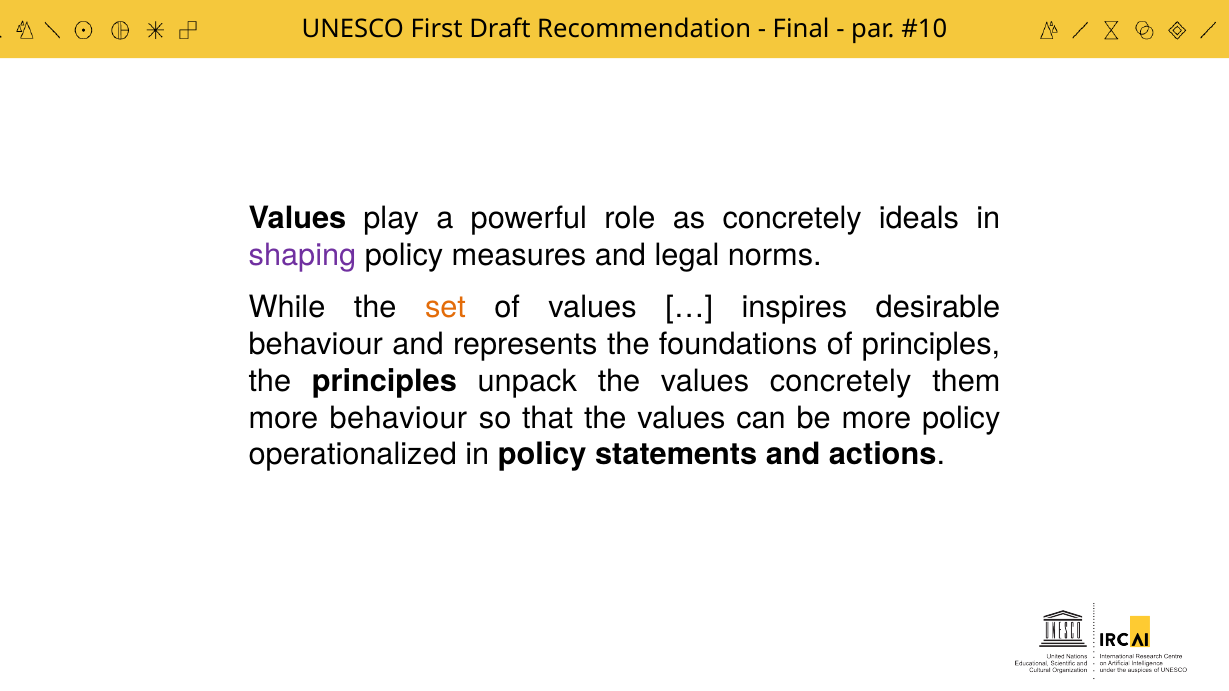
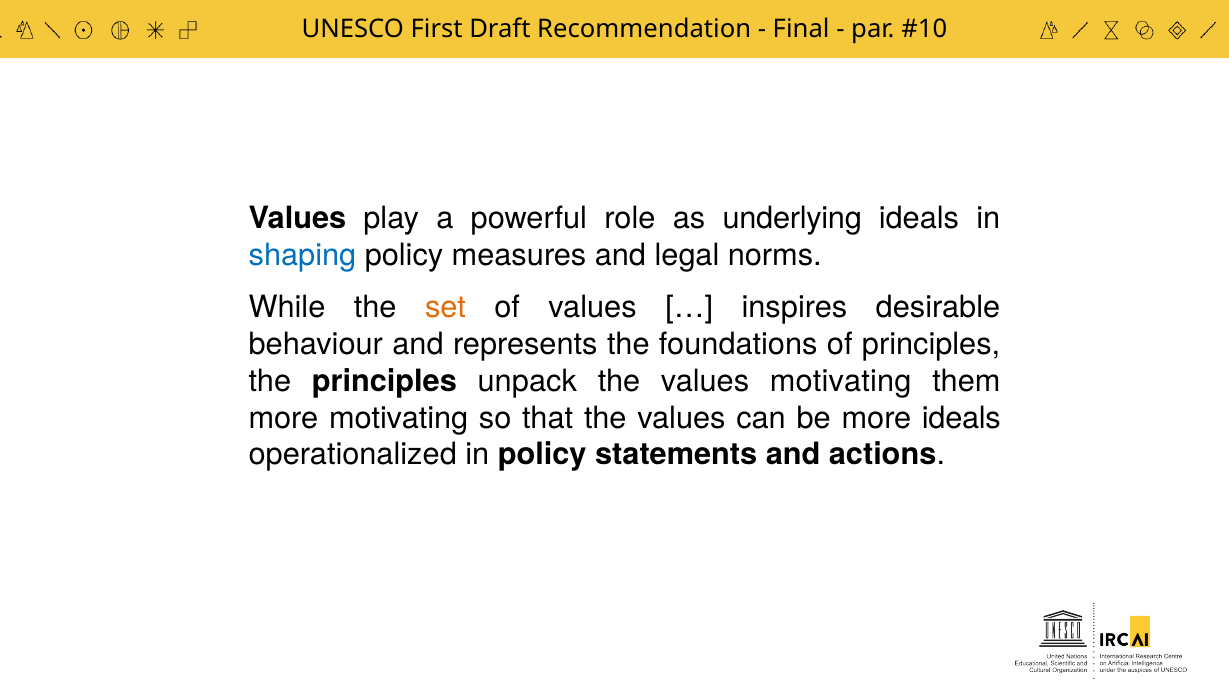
as concretely: concretely -> underlying
shaping colour: purple -> blue
values concretely: concretely -> motivating
more behaviour: behaviour -> motivating
more policy: policy -> ideals
